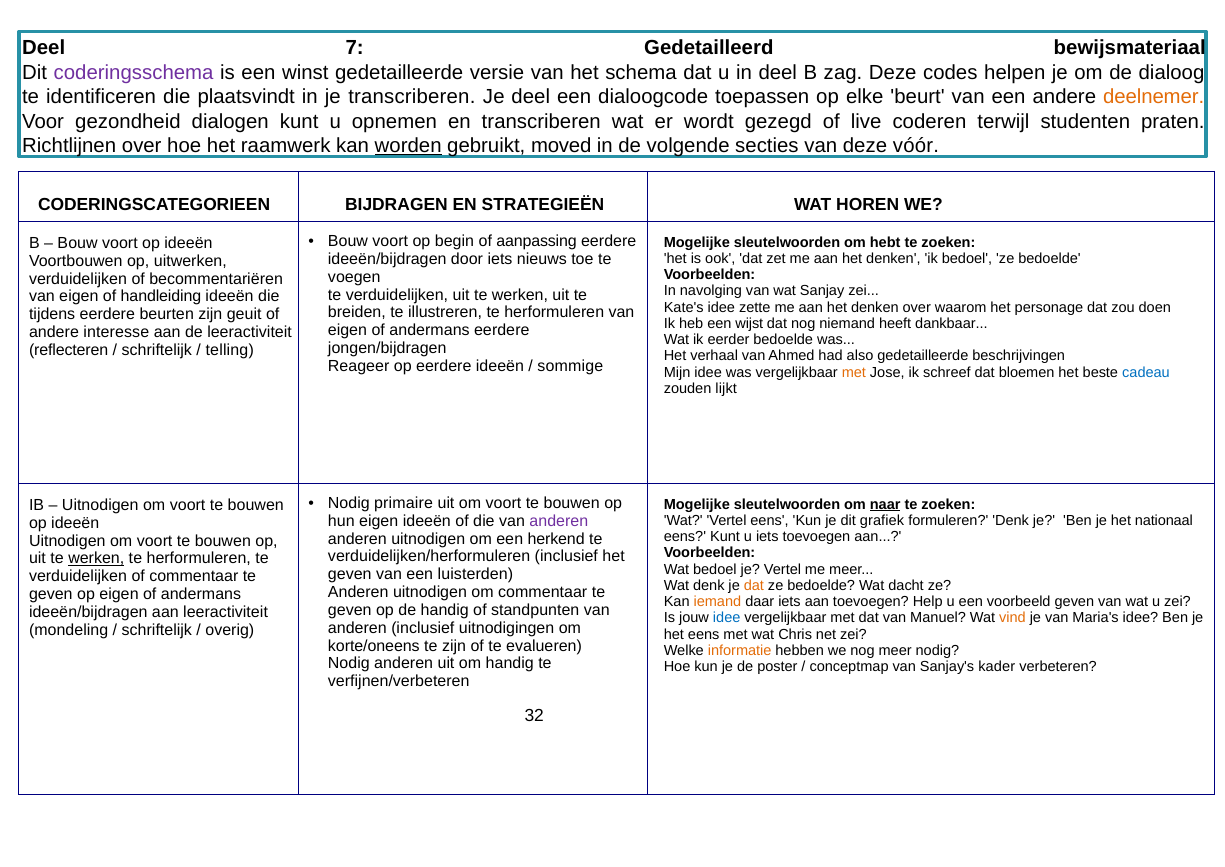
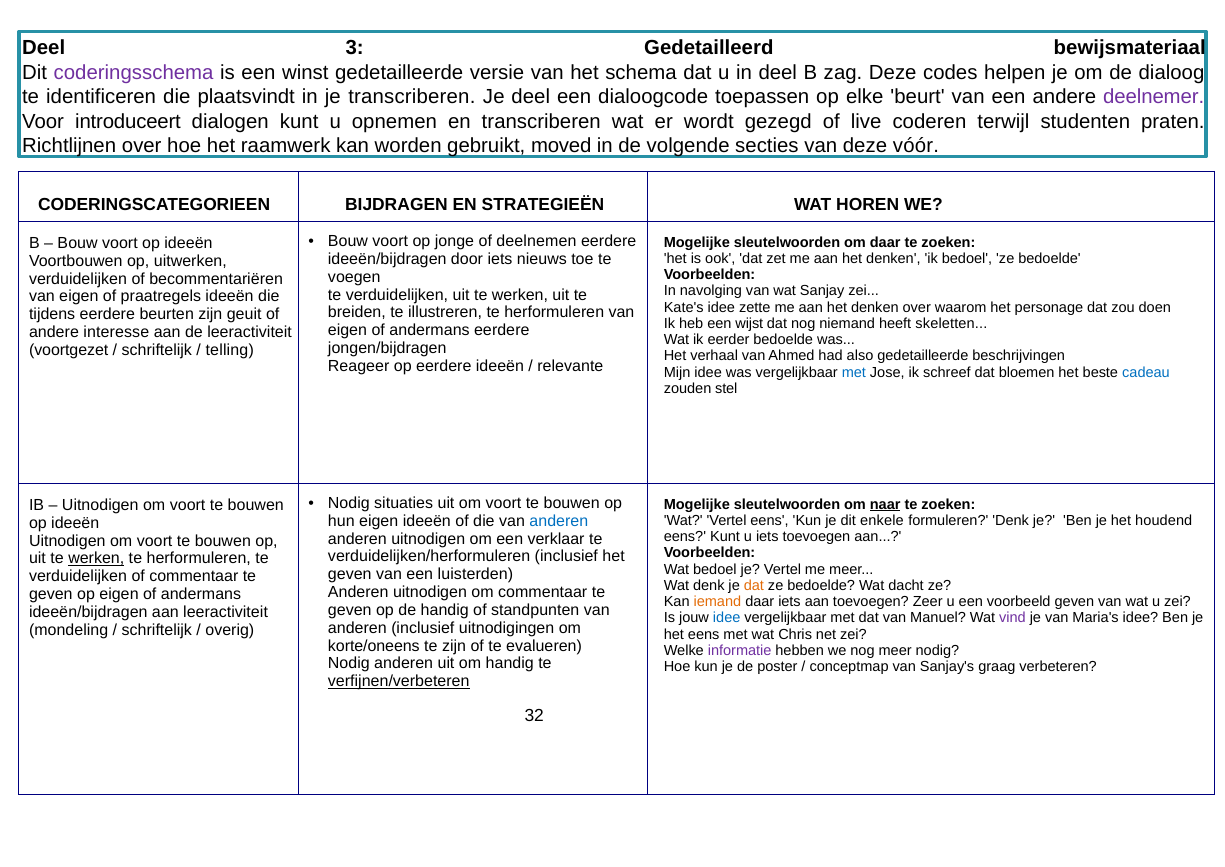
7: 7 -> 3
deelnemer colour: orange -> purple
gezondheid: gezondheid -> introduceert
worden underline: present -> none
begin: begin -> jonge
aanpassing: aanpassing -> deelnemen
om hebt: hebt -> daar
handleiding: handleiding -> praatregels
dankbaar: dankbaar -> skeletten
reflecteren: reflecteren -> voortgezet
sommige: sommige -> relevante
met at (854, 372) colour: orange -> blue
lijkt: lijkt -> stel
primaire: primaire -> situaties
anderen at (559, 521) colour: purple -> blue
grafiek: grafiek -> enkele
nationaal: nationaal -> houdend
herkend: herkend -> verklaar
Help: Help -> Zeer
vind colour: orange -> purple
informatie colour: orange -> purple
kader: kader -> graag
verfijnen/verbeteren underline: none -> present
